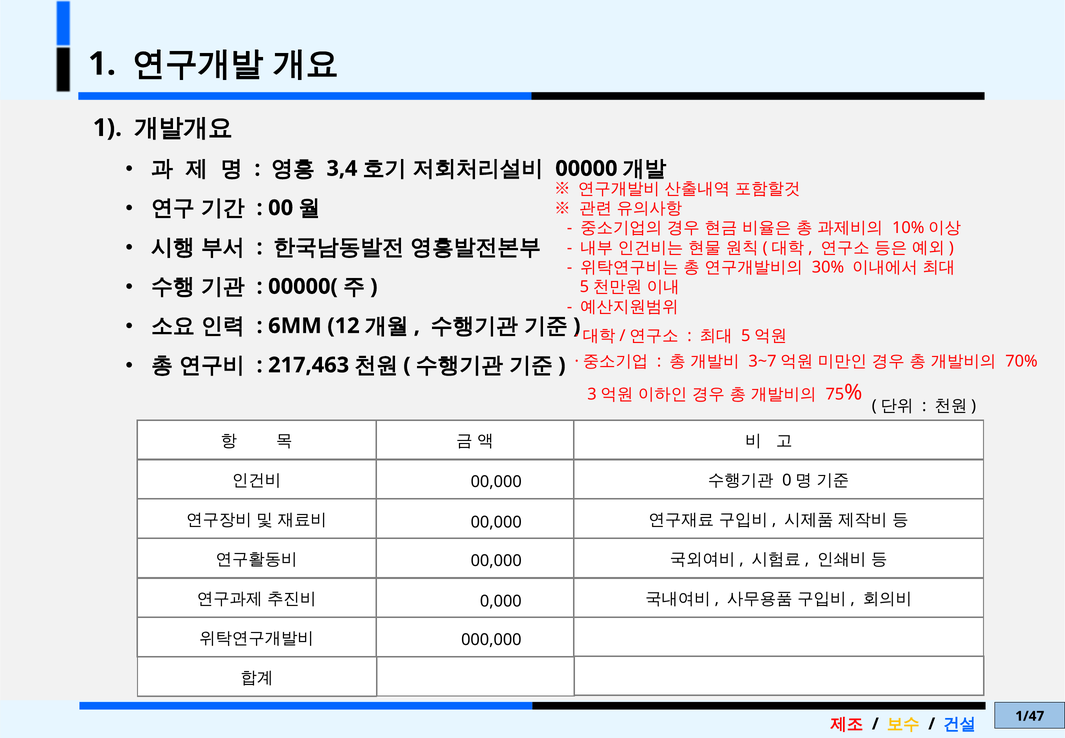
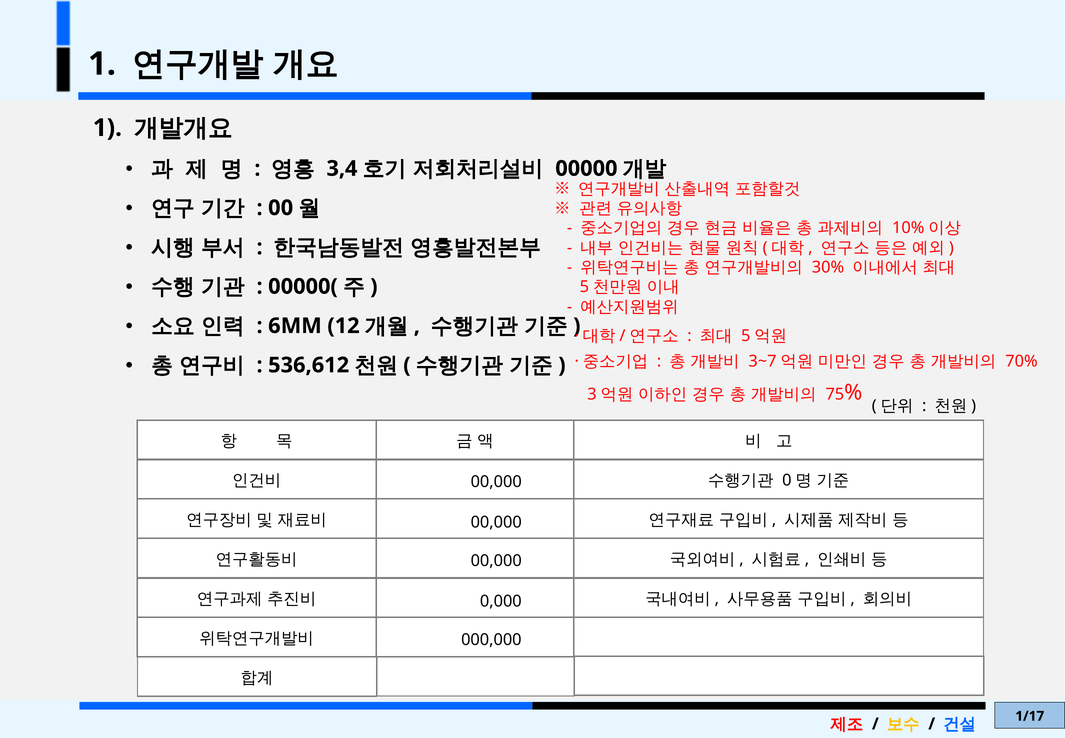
217,463: 217,463 -> 536,612
1/47: 1/47 -> 1/17
